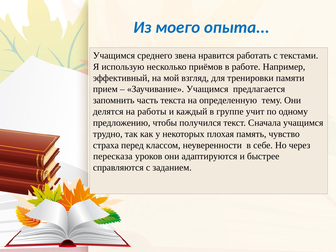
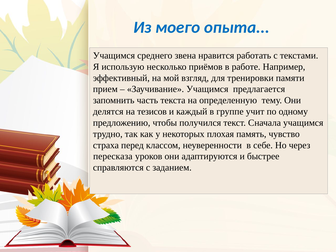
работы: работы -> тезисов
